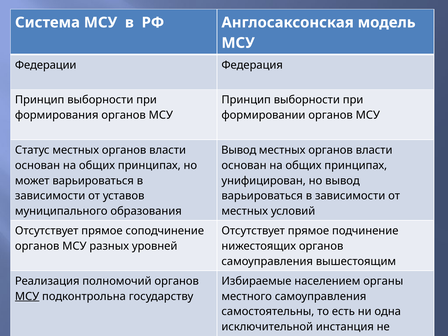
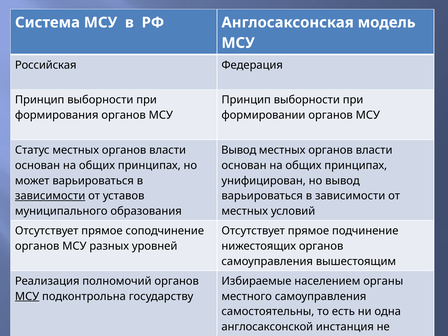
Федерации: Федерации -> Российская
зависимости at (50, 196) underline: none -> present
исключительной at (267, 327): исключительной -> англосаксонской
